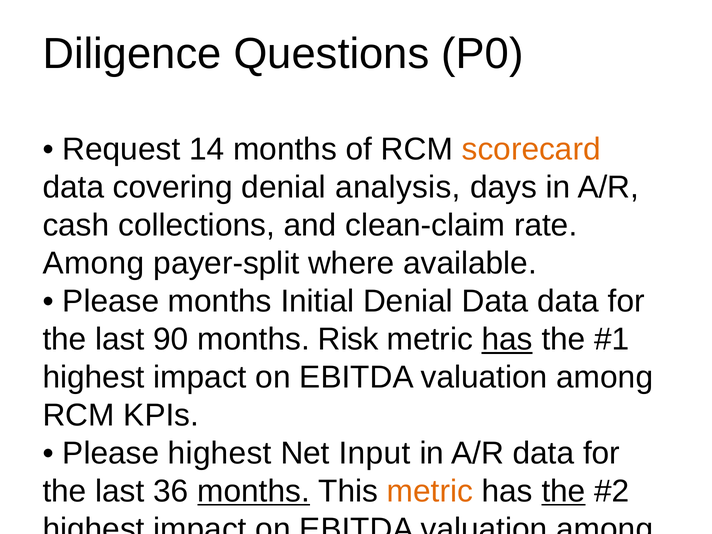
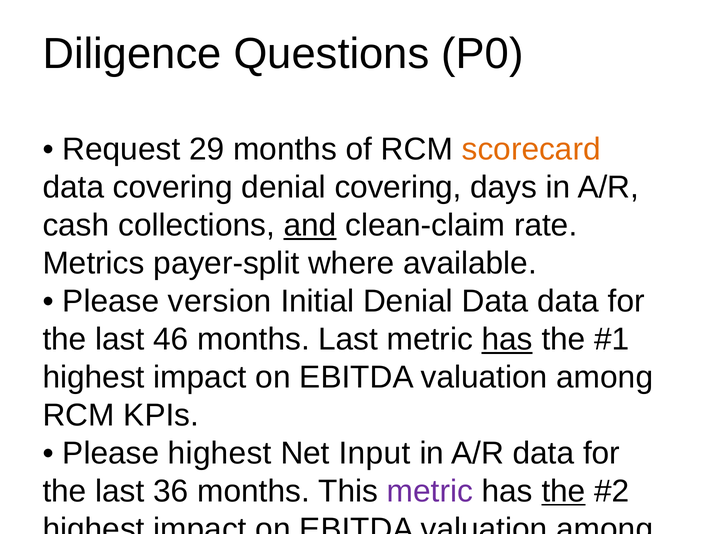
14: 14 -> 29
denial analysis: analysis -> covering
and underline: none -> present
Among at (93, 263): Among -> Metrics
Please months: months -> version
90: 90 -> 46
months Risk: Risk -> Last
months at (254, 491) underline: present -> none
metric at (430, 491) colour: orange -> purple
